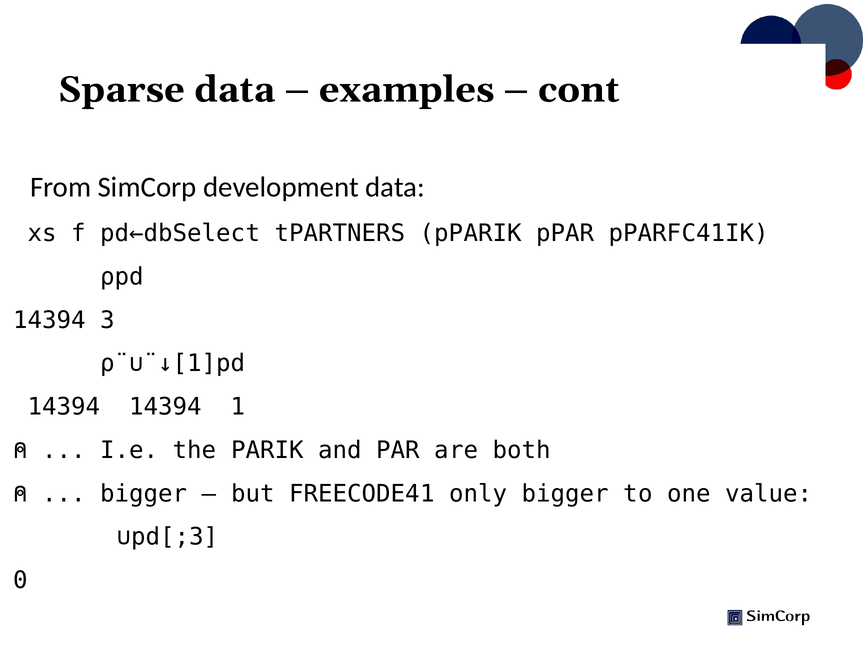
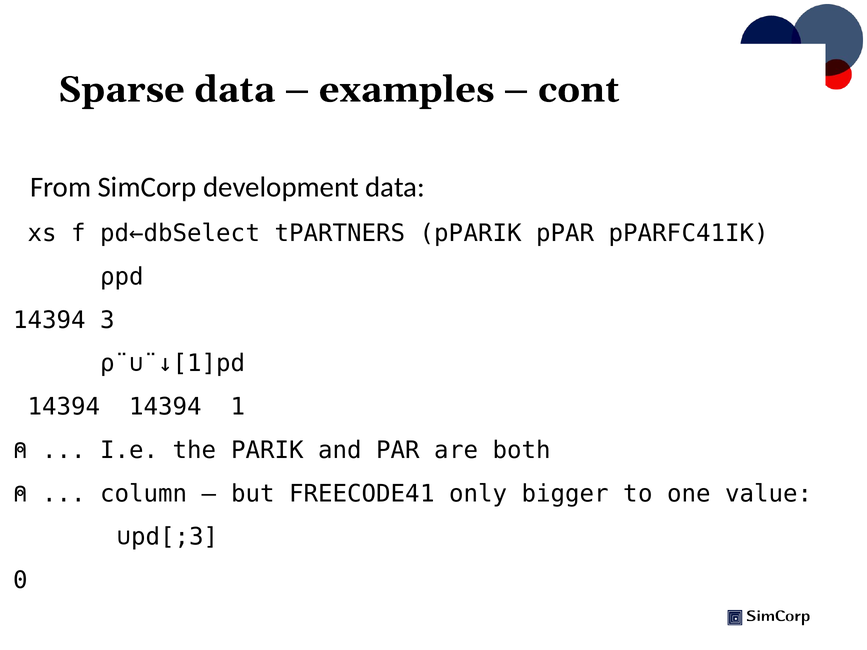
bigger at (144, 494): bigger -> column
